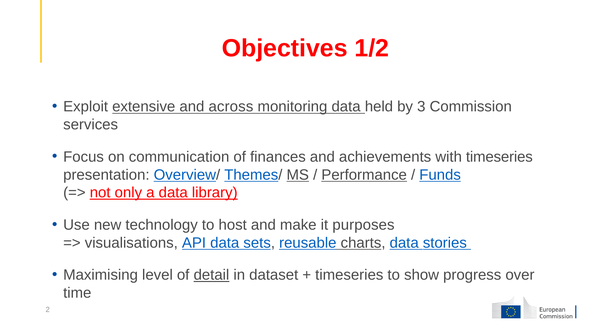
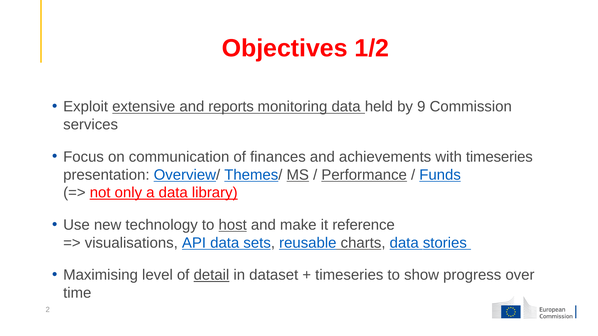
across: across -> reports
3: 3 -> 9
host underline: none -> present
purposes: purposes -> reference
